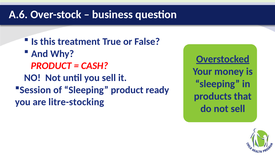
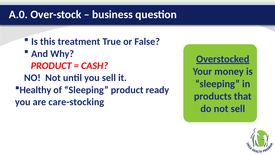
A.6: A.6 -> A.0
Session: Session -> Healthy
litre-stocking: litre-stocking -> care-stocking
